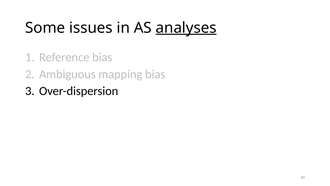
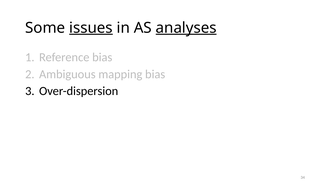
issues underline: none -> present
